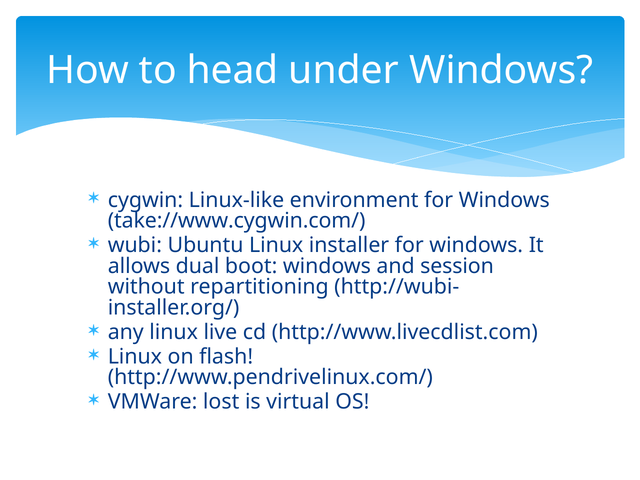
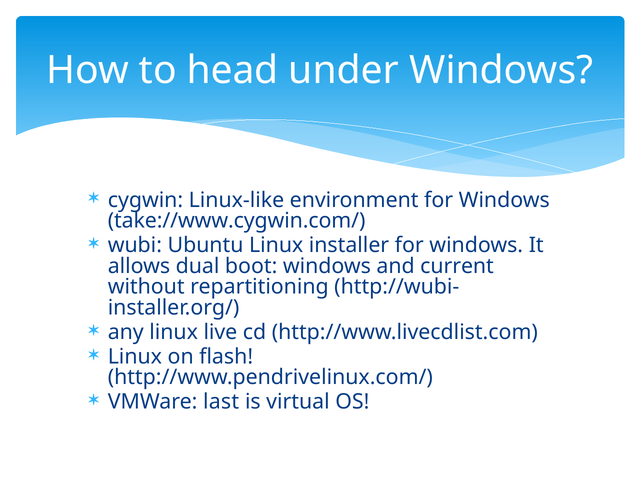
session: session -> current
lost: lost -> last
